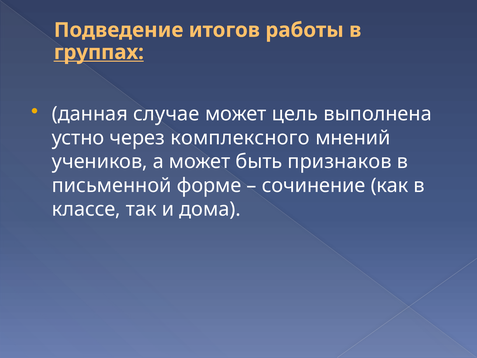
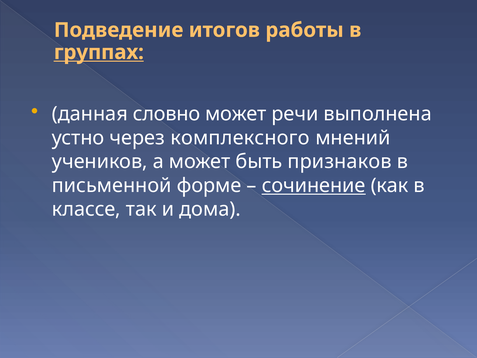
случае: случае -> словно
цель: цель -> речи
сочинение underline: none -> present
